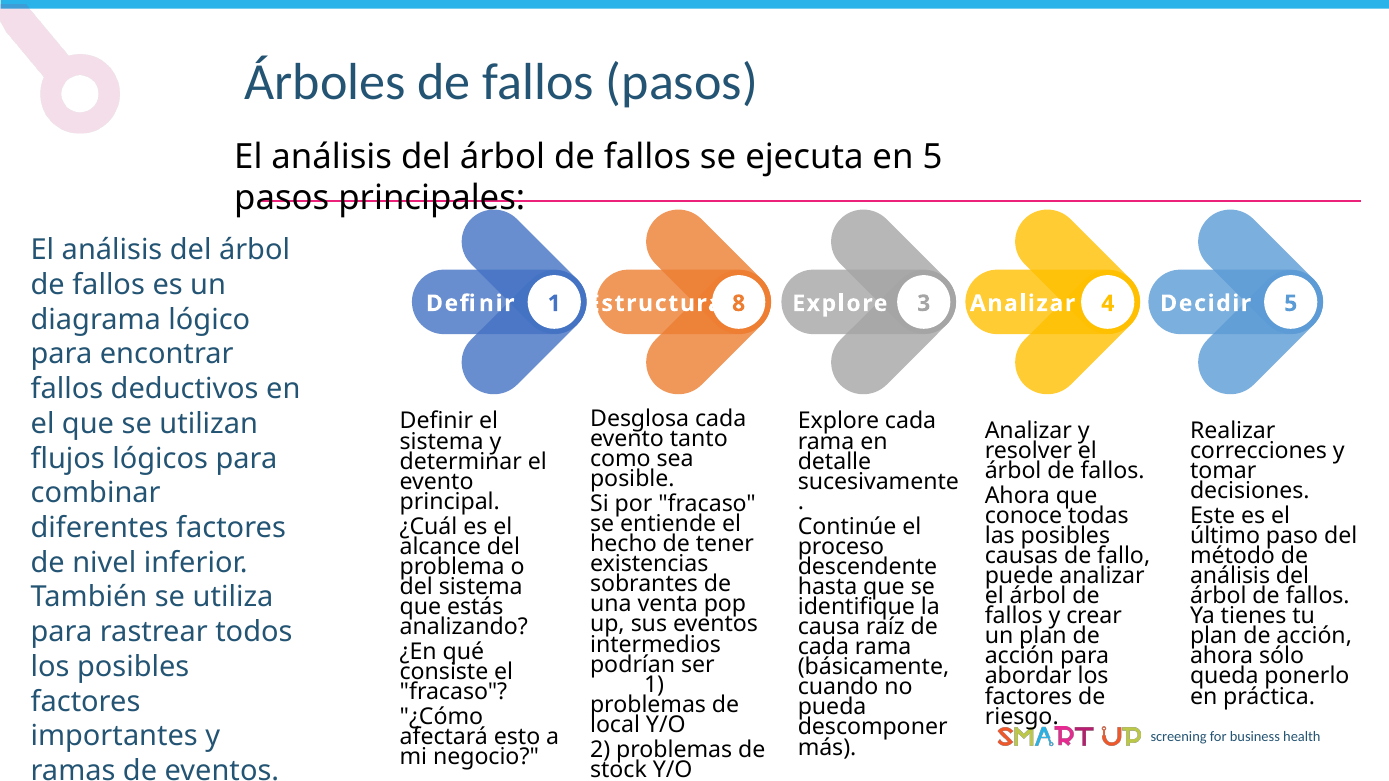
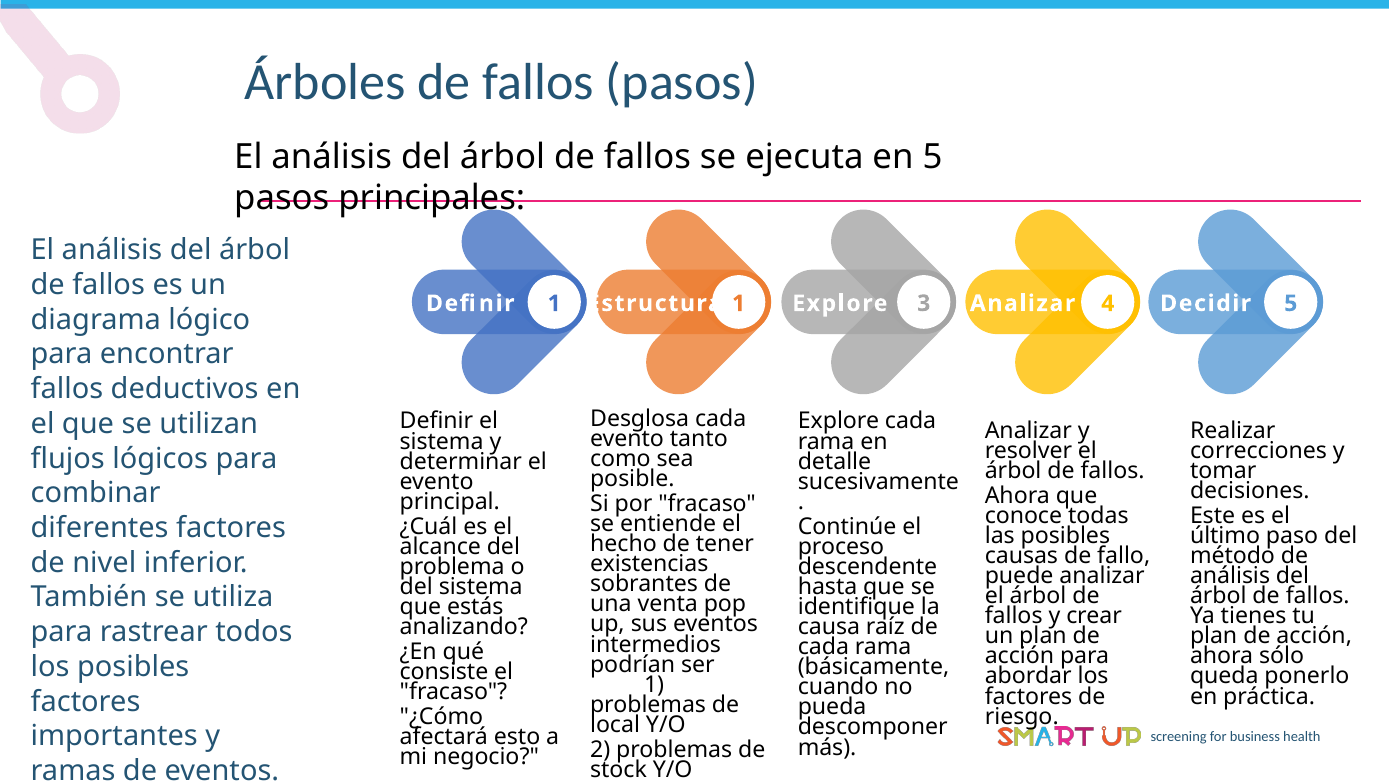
1 8: 8 -> 1
